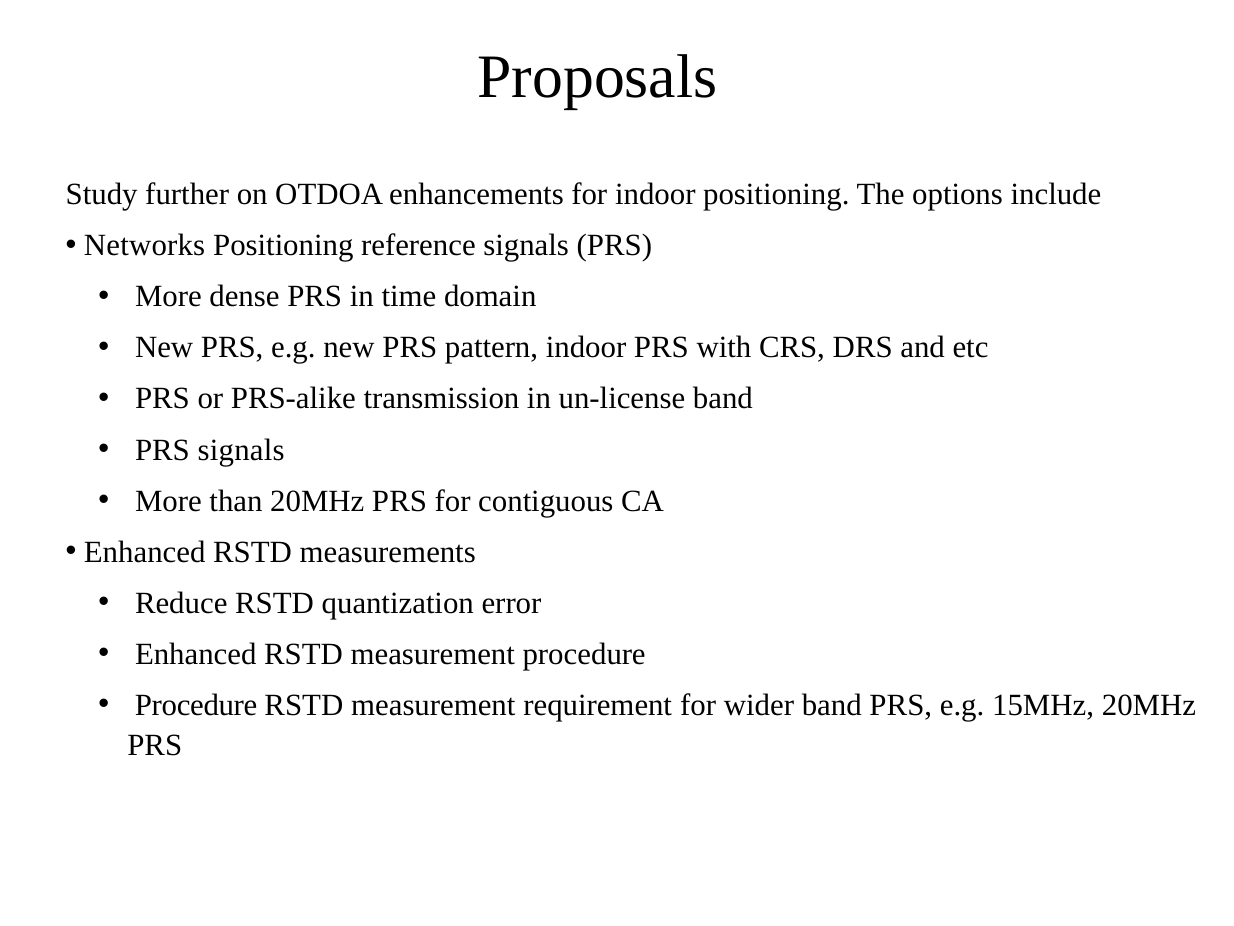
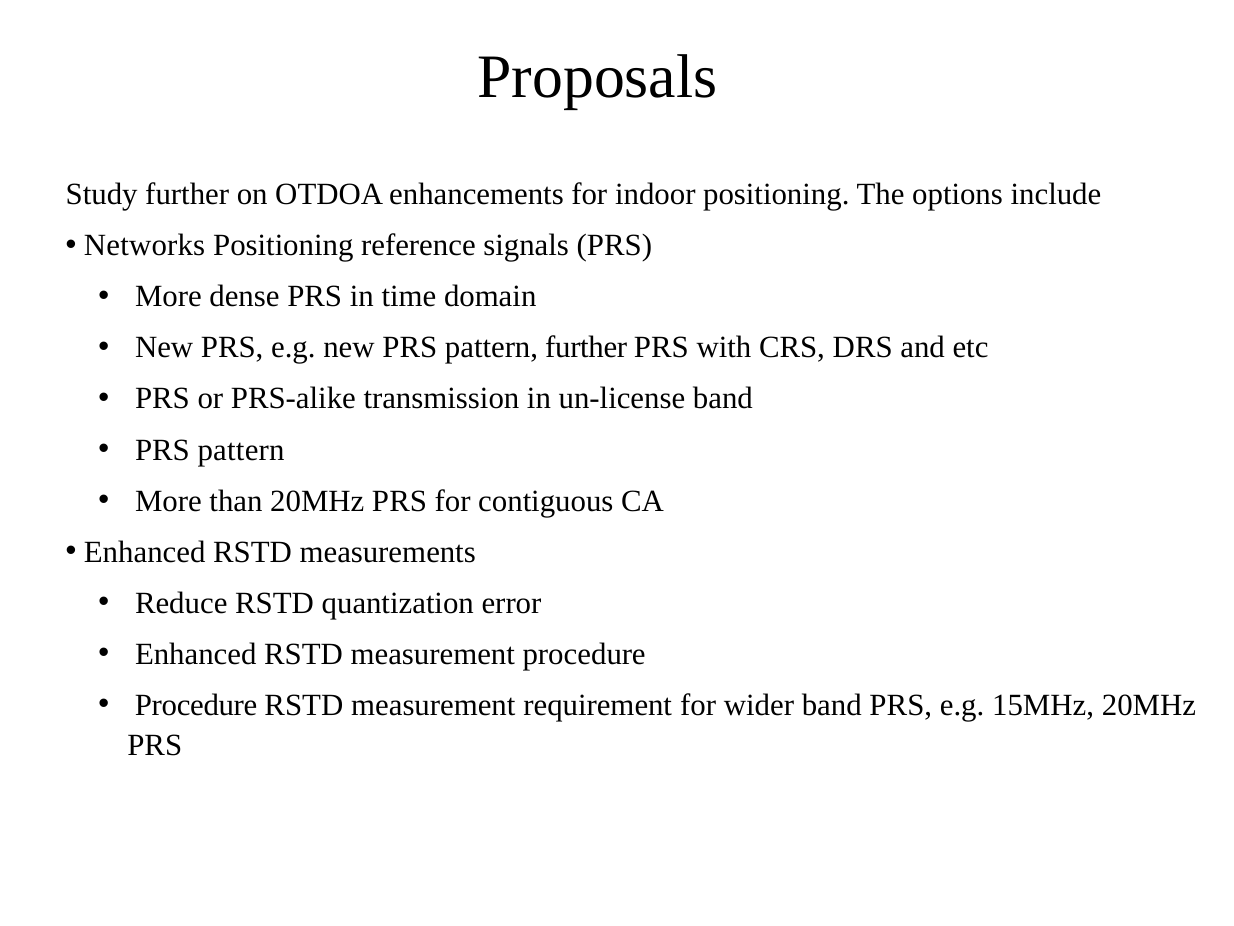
pattern indoor: indoor -> further
signals at (241, 450): signals -> pattern
